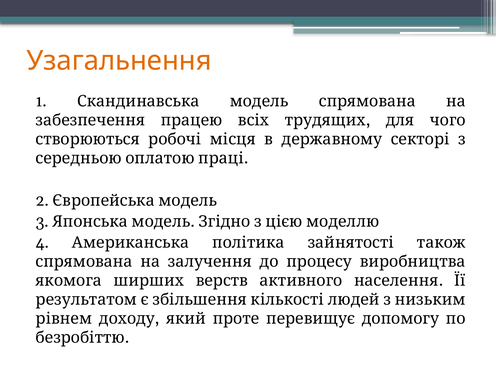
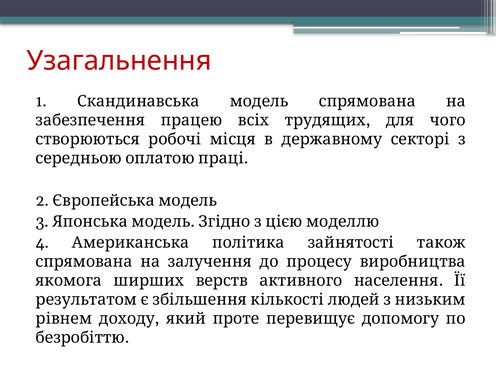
Узагальнення colour: orange -> red
